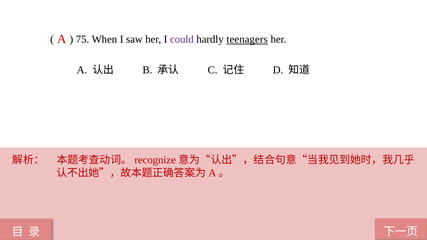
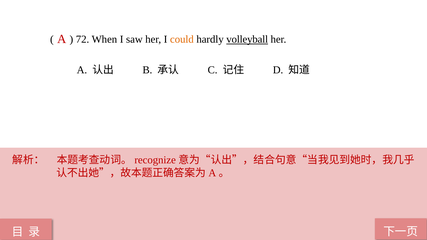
75: 75 -> 72
could colour: purple -> orange
teenagers: teenagers -> volleyball
